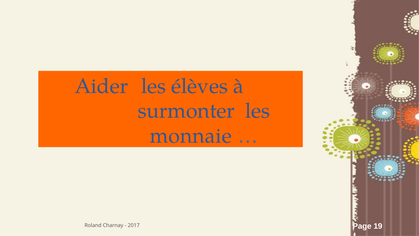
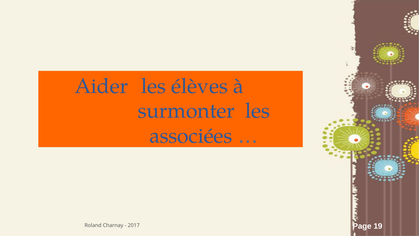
monnaie: monnaie -> associées
